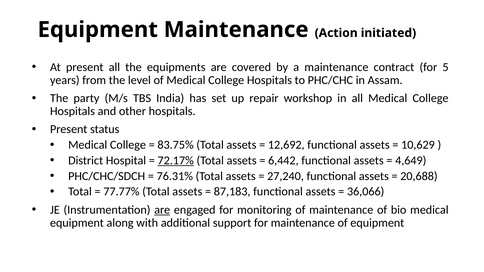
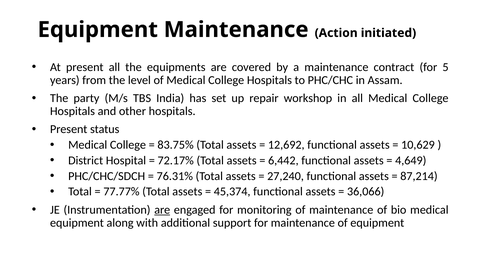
72.17% underline: present -> none
20,688: 20,688 -> 87,214
87,183: 87,183 -> 45,374
